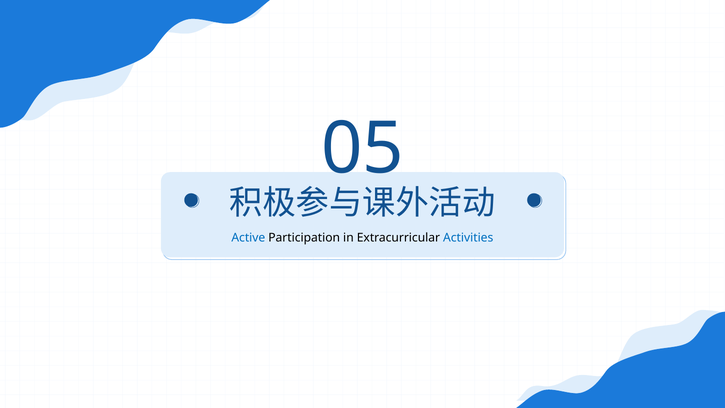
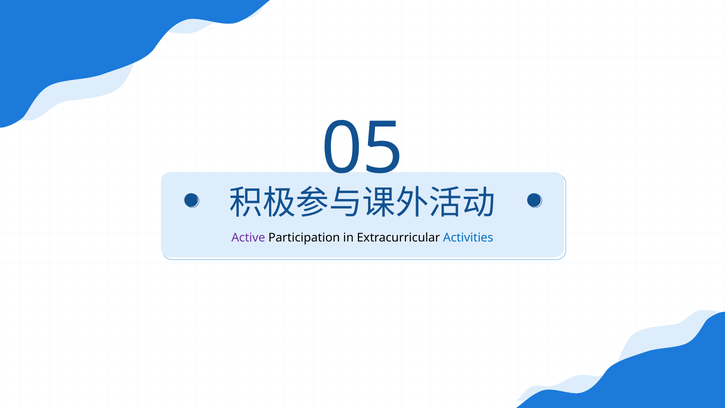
Active colour: blue -> purple
